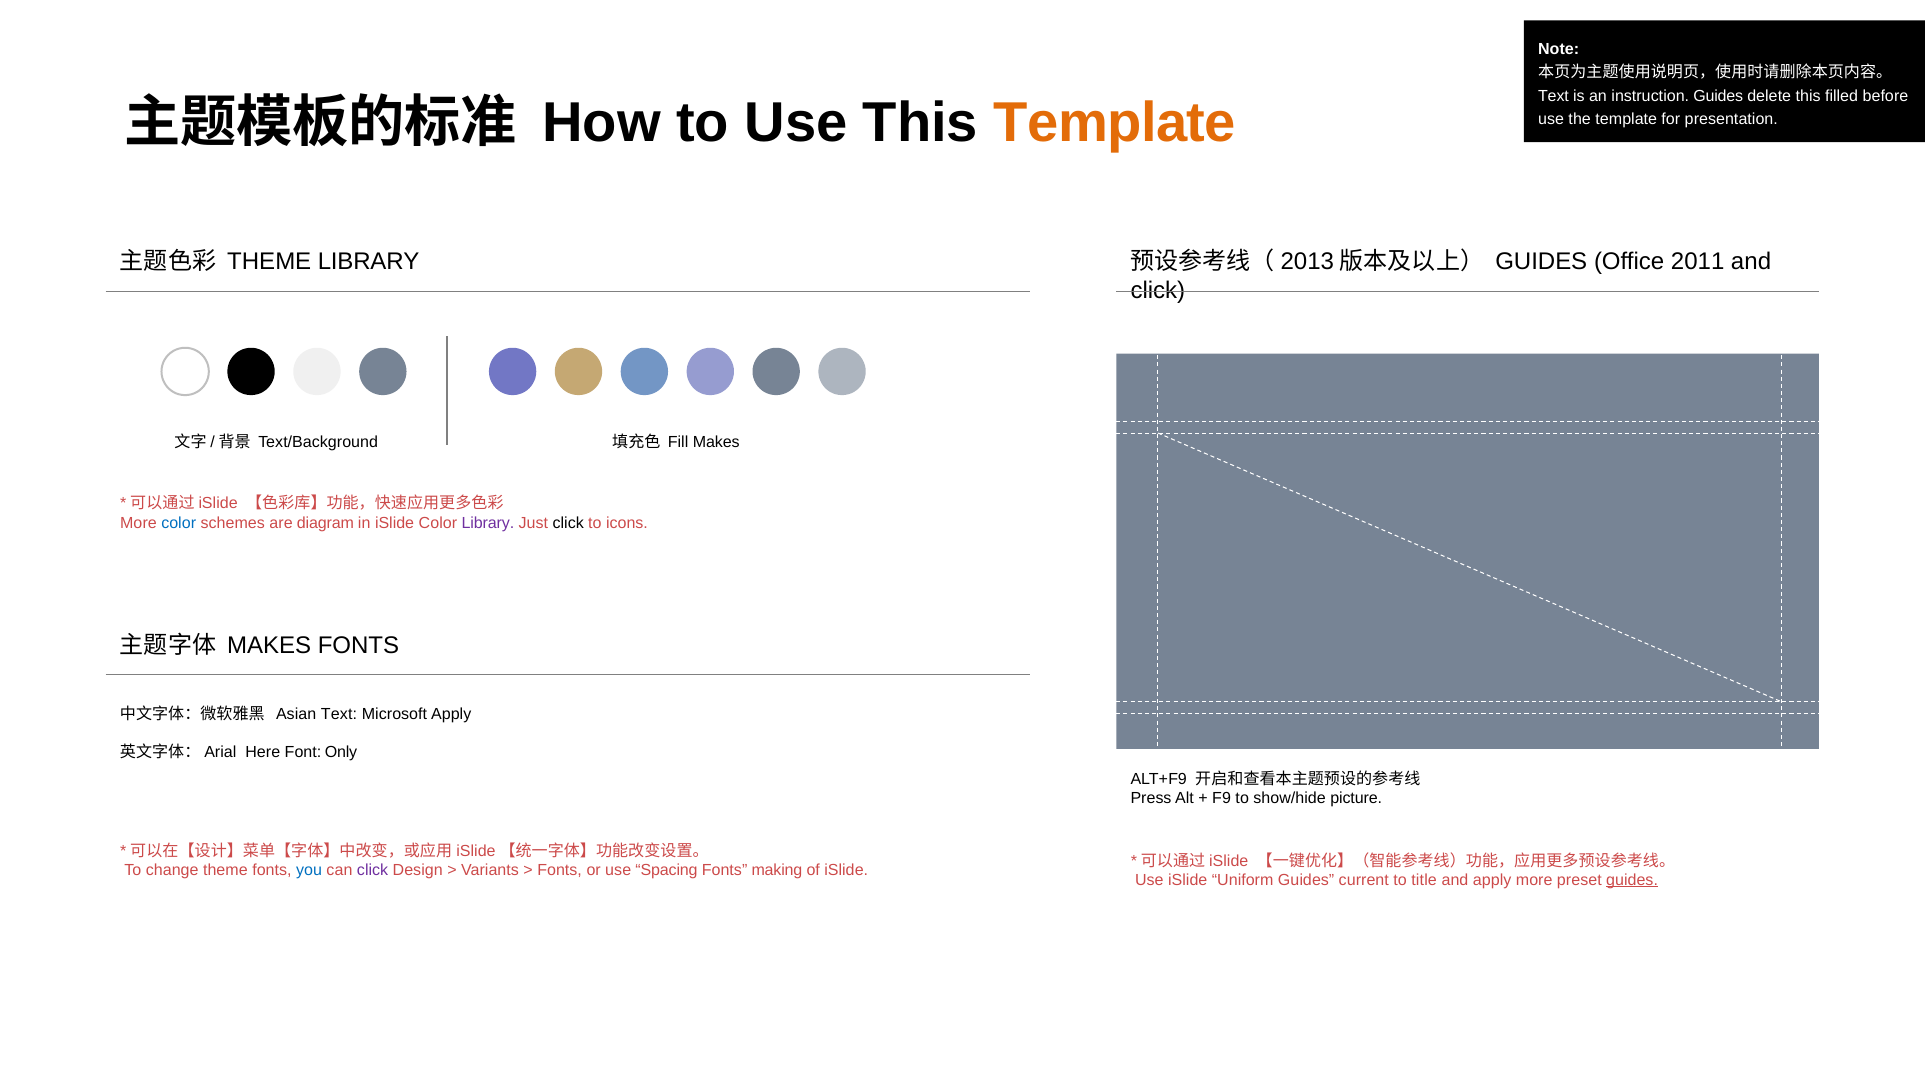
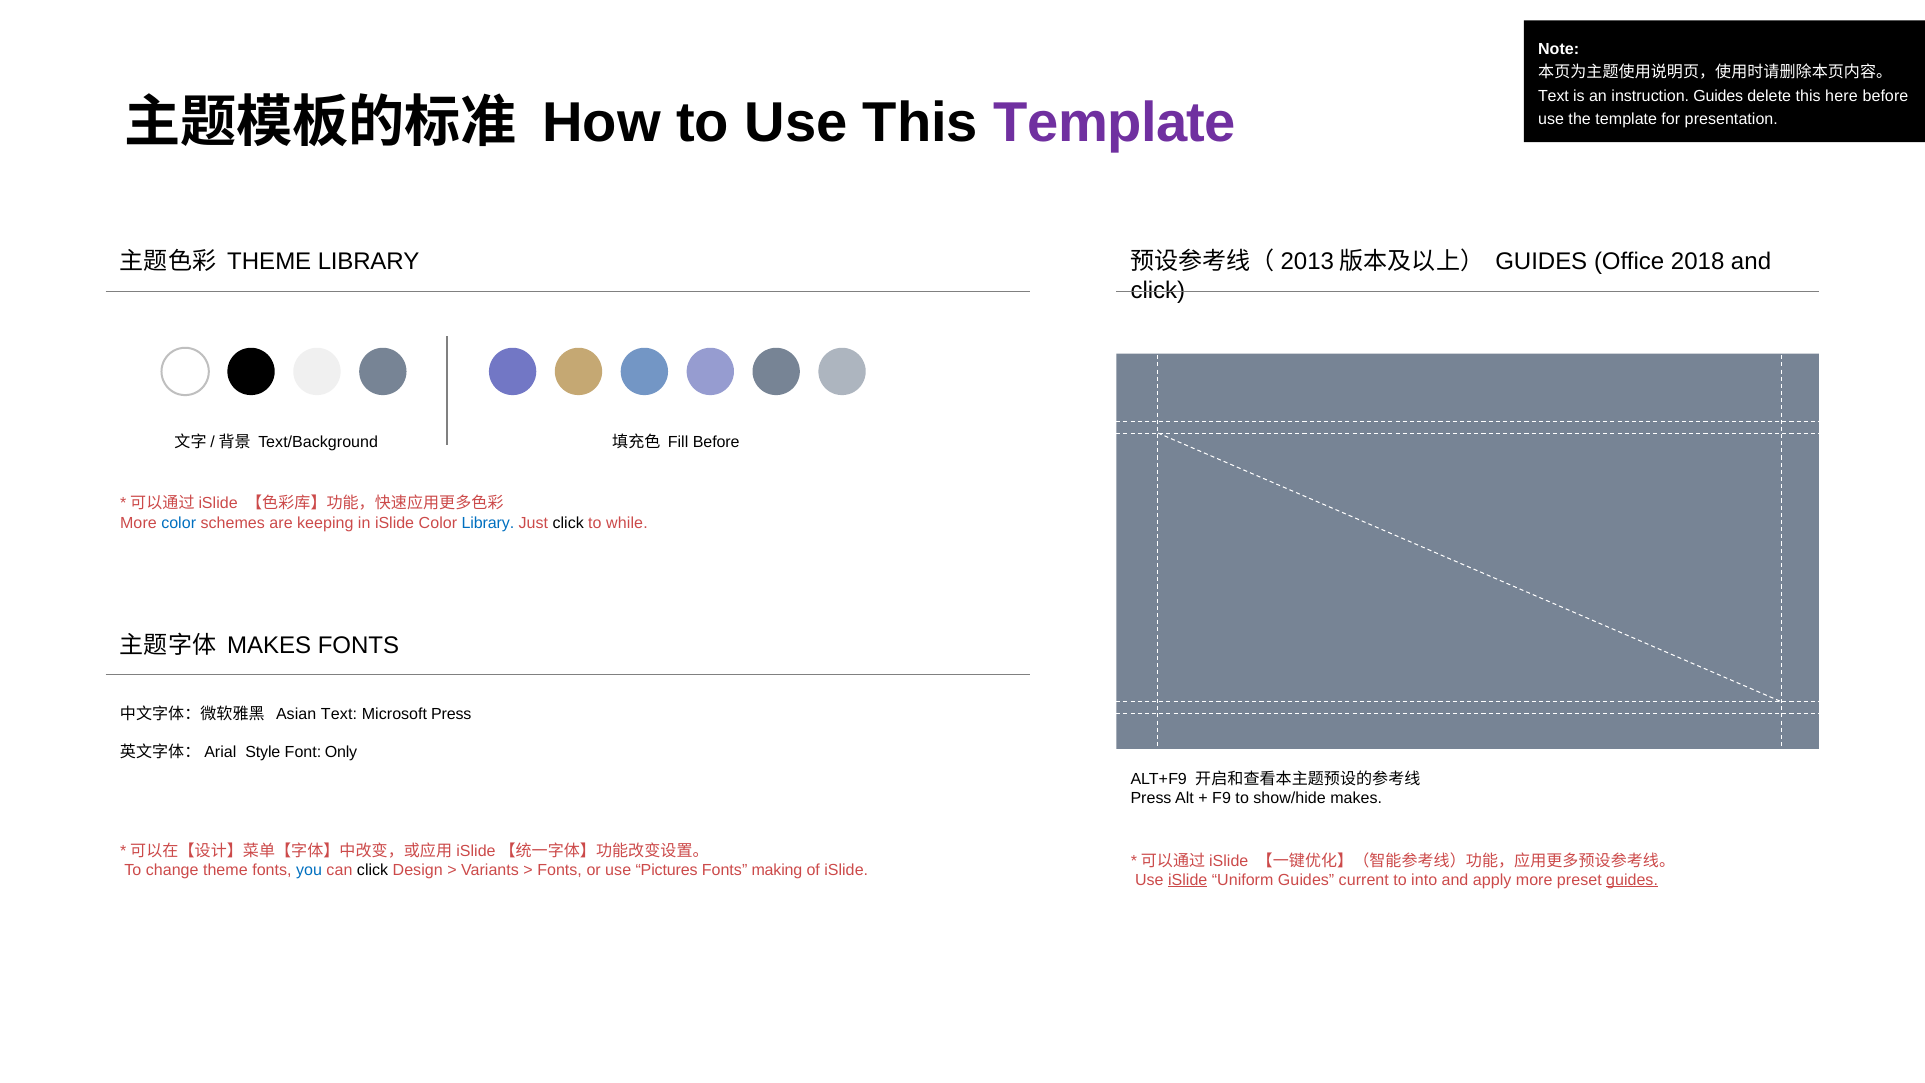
filled: filled -> here
Template at (1115, 123) colour: orange -> purple
2011: 2011 -> 2018
Fill Makes: Makes -> Before
diagram: diagram -> keeping
Library at (488, 523) colour: purple -> blue
icons: icons -> while
Microsoft Apply: Apply -> Press
Here: Here -> Style
show/hide picture: picture -> makes
click at (373, 870) colour: purple -> black
Spacing: Spacing -> Pictures
iSlide at (1188, 880) underline: none -> present
title: title -> into
